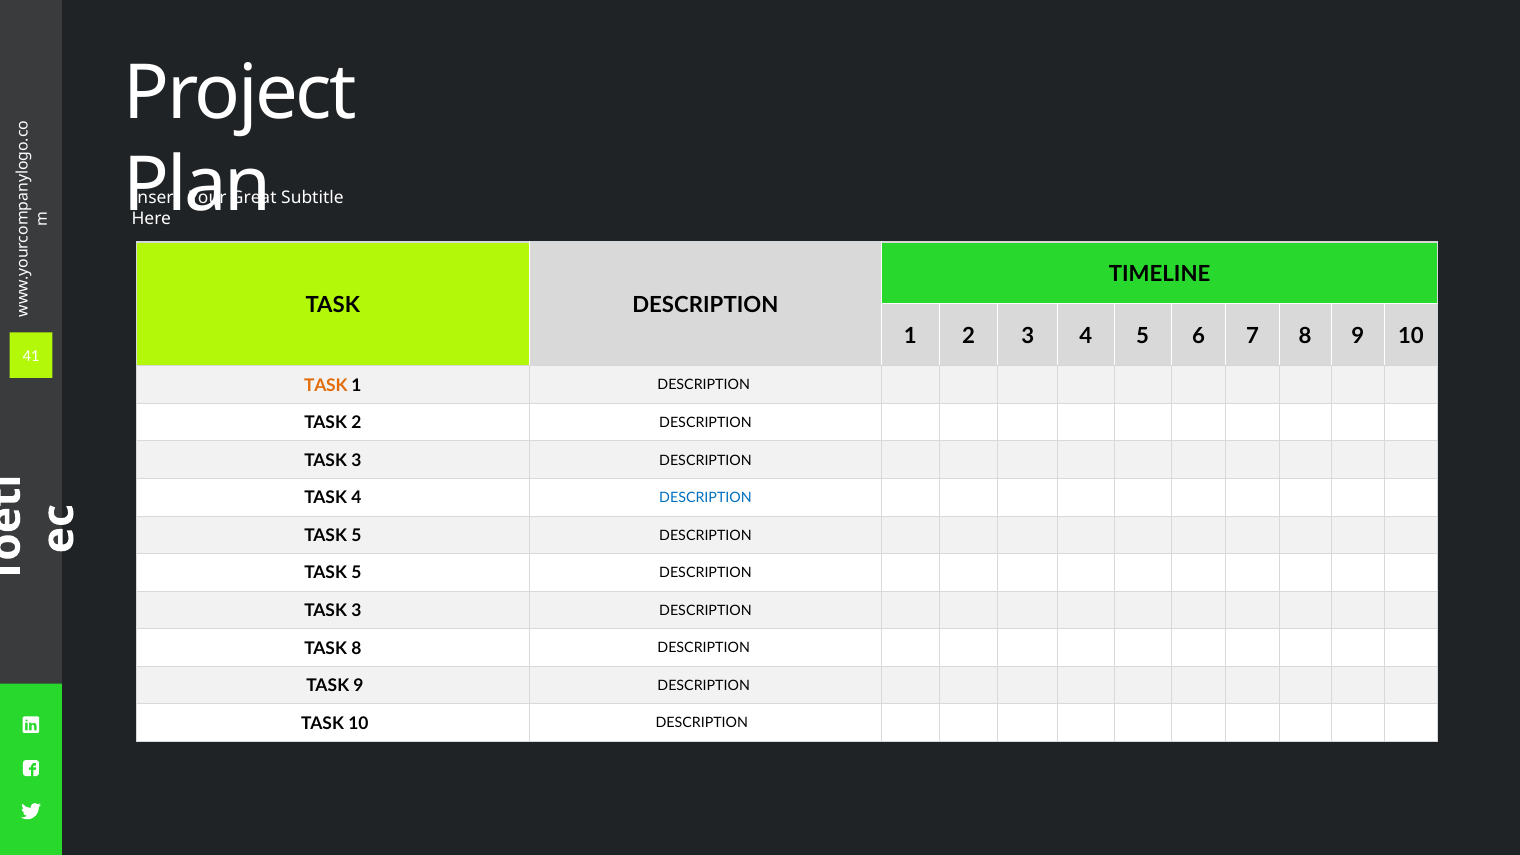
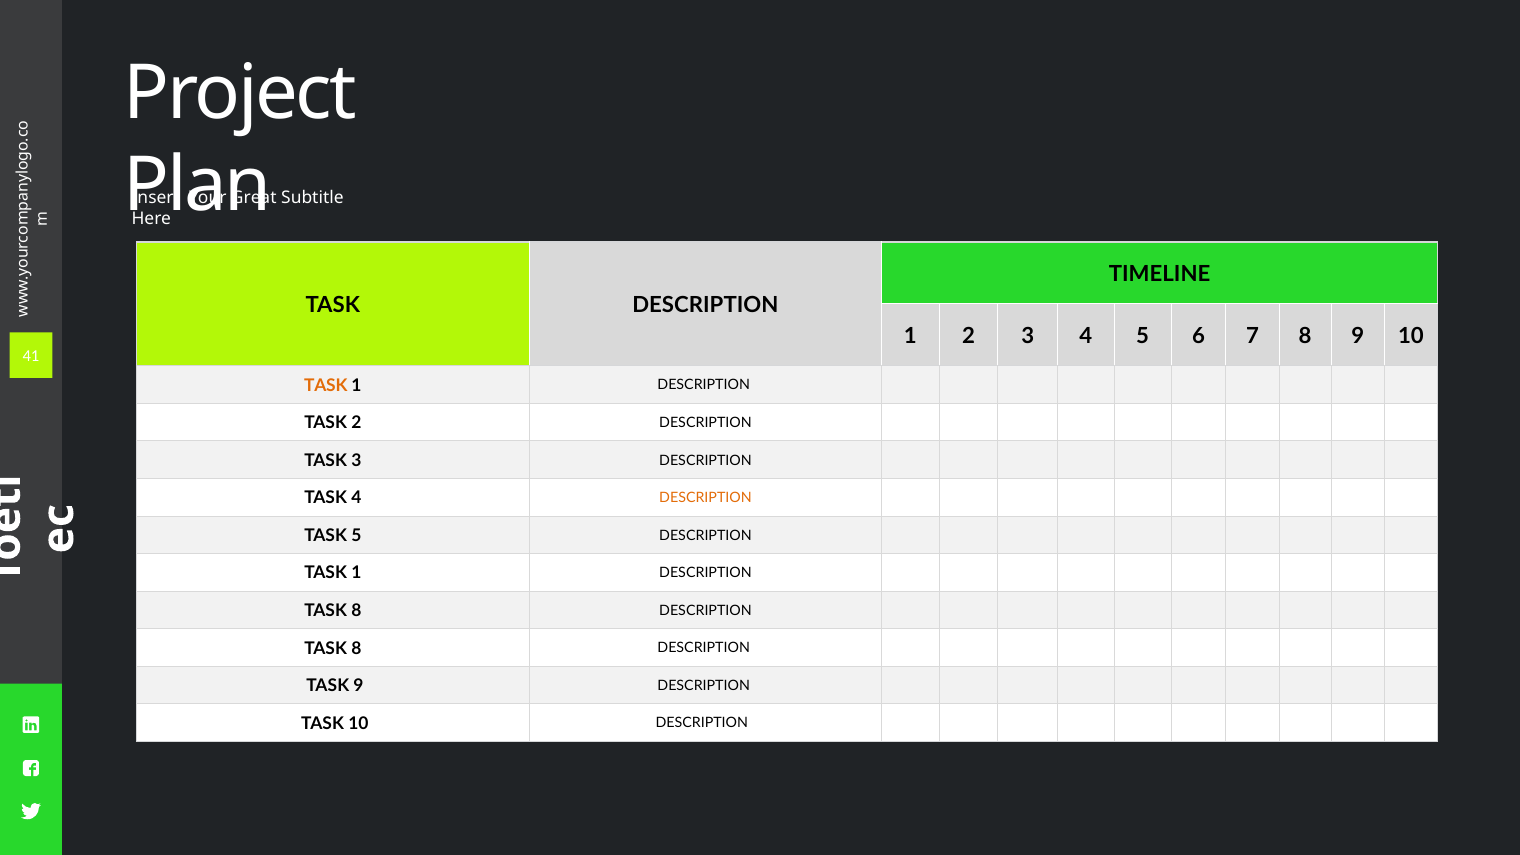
DESCRIPTION at (705, 498) colour: blue -> orange
5 at (356, 573): 5 -> 1
3 at (356, 611): 3 -> 8
